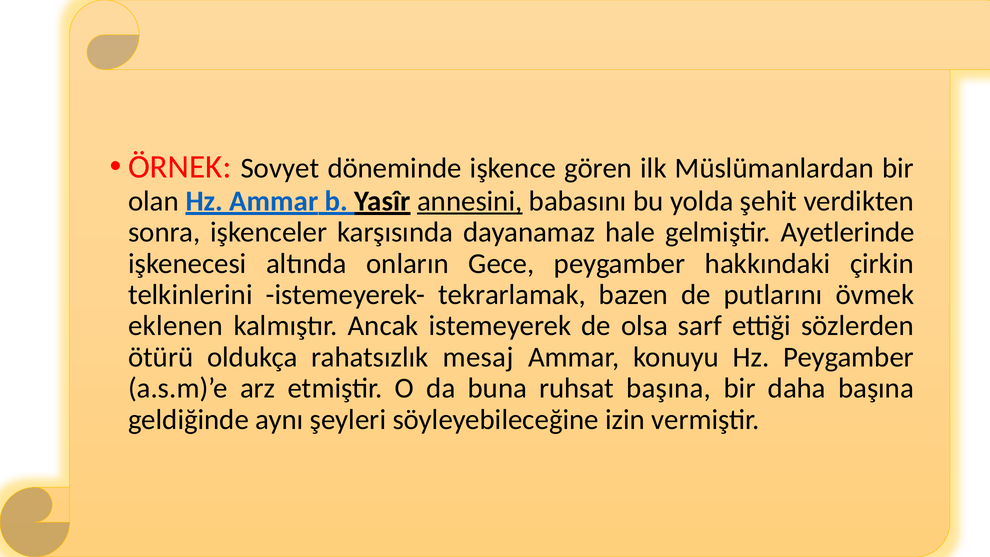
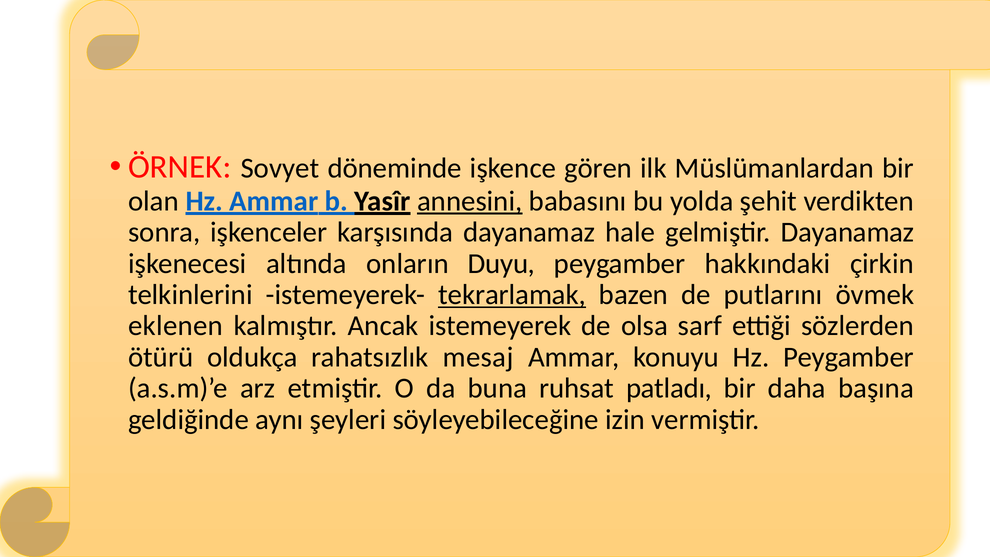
gelmiştir Ayetlerinde: Ayetlerinde -> Dayanamaz
Gece: Gece -> Duyu
tekrarlamak underline: none -> present
ruhsat başına: başına -> patladı
